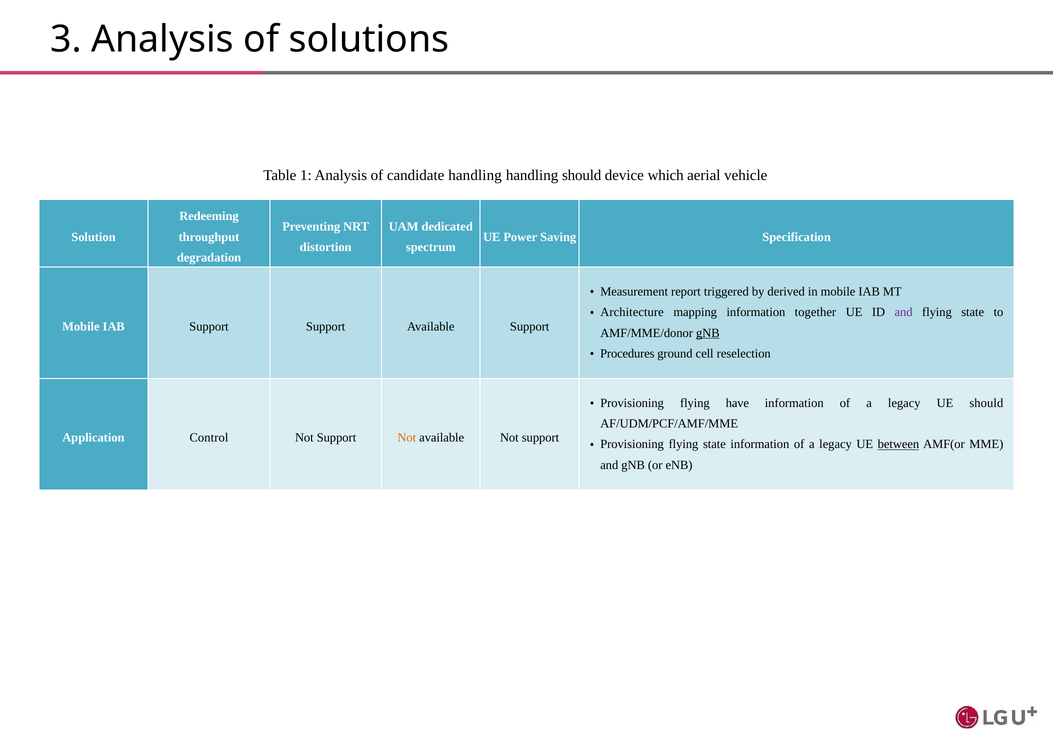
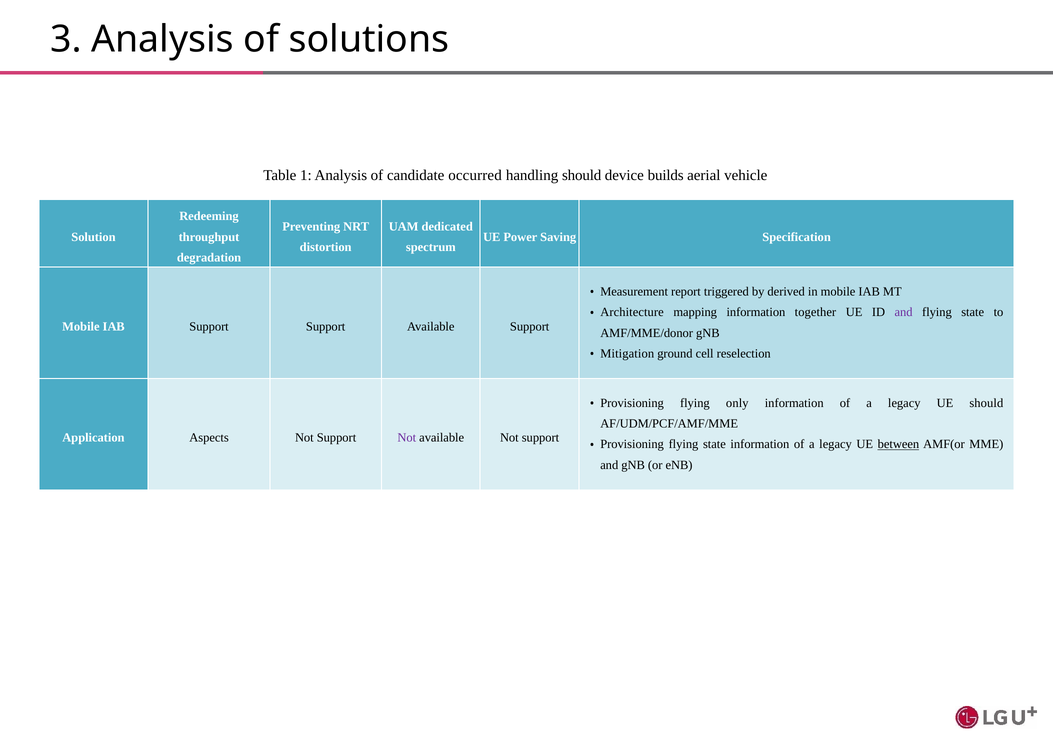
candidate handling: handling -> occurred
which: which -> builds
gNB at (708, 333) underline: present -> none
Procedures: Procedures -> Mitigation
have: have -> only
Control: Control -> Aspects
Not at (407, 438) colour: orange -> purple
